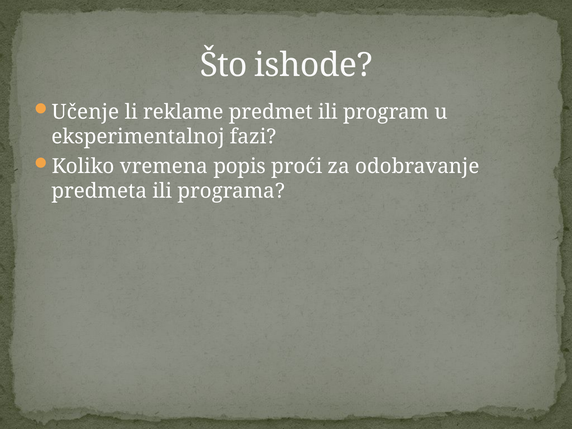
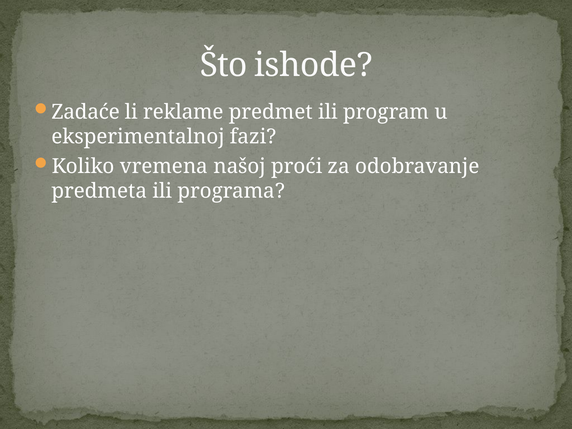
Učenje: Učenje -> Zadaće
popis: popis -> našoj
